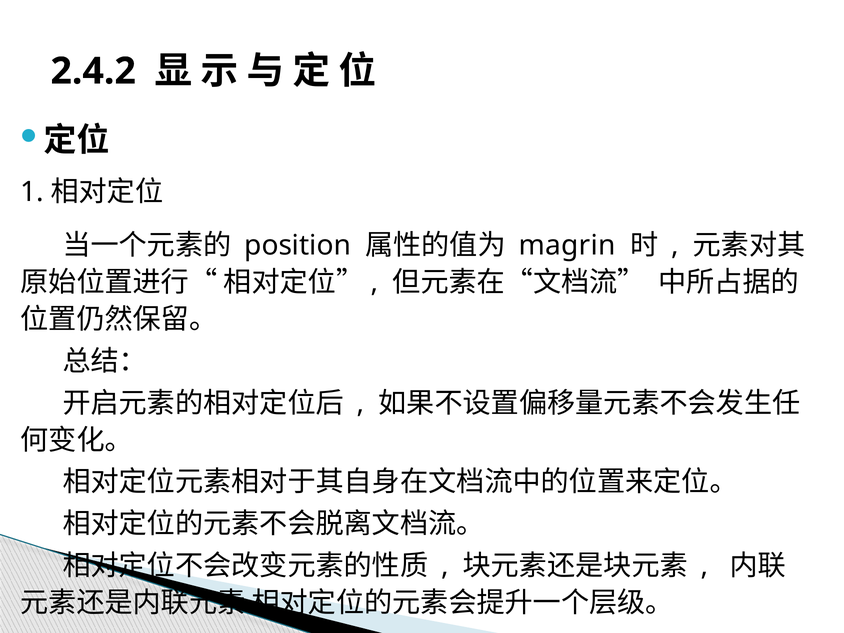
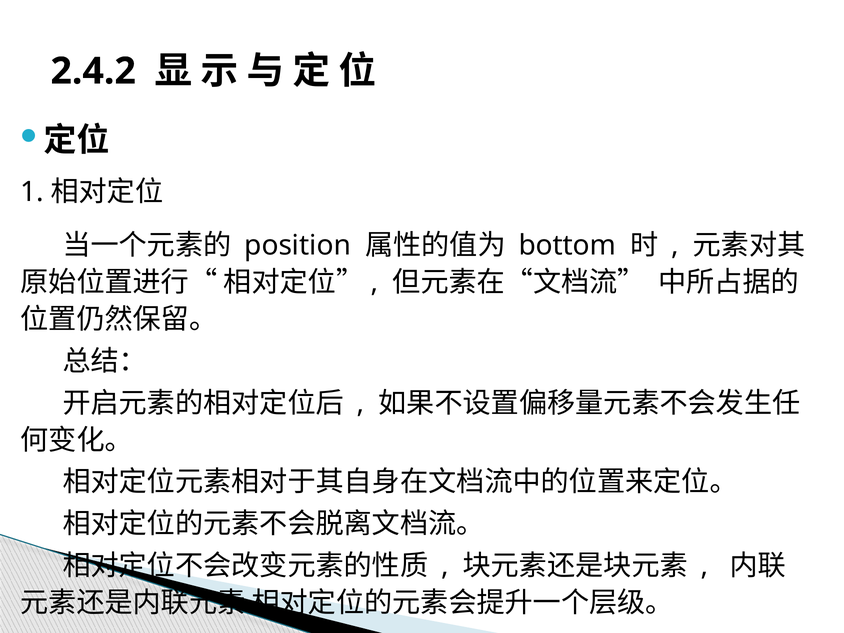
magrin: magrin -> bottom
